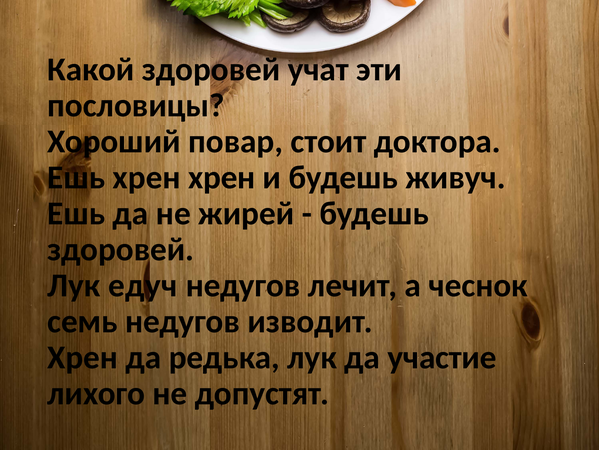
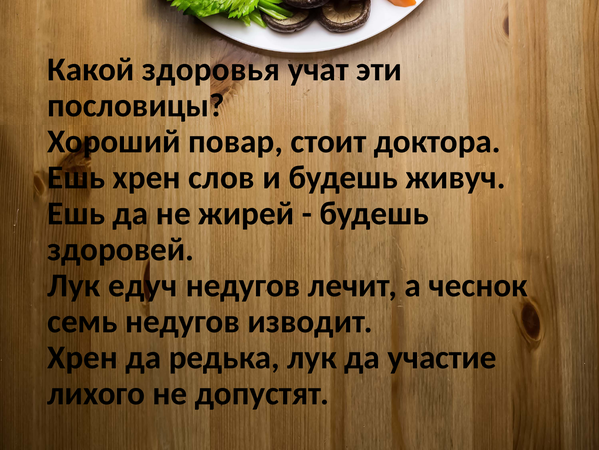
Какой здоровей: здоровей -> здоровья
хрен хрен: хрен -> слов
